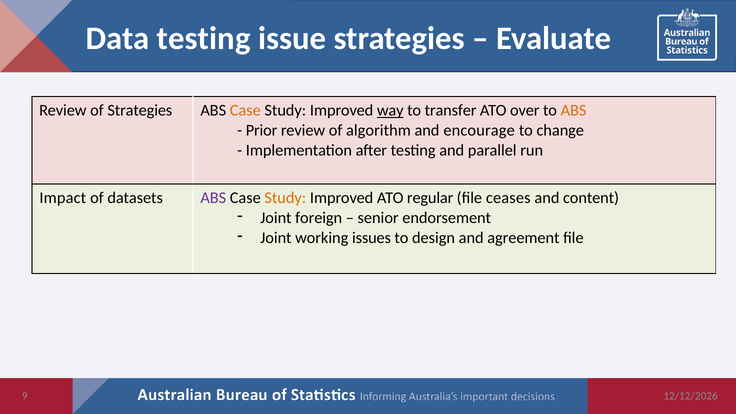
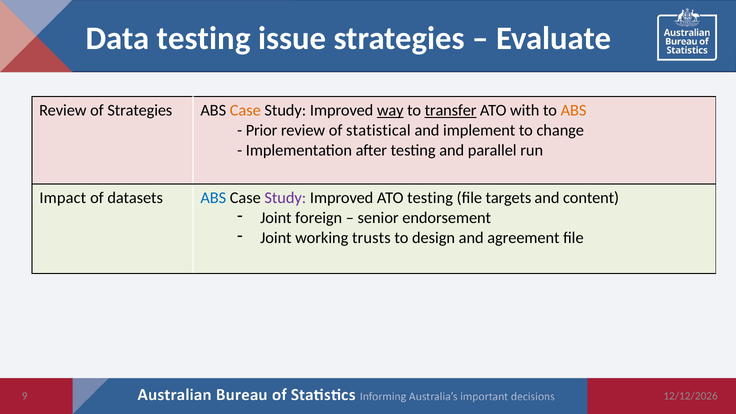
transfer underline: none -> present
over: over -> with
algorithm: algorithm -> statistical
encourage: encourage -> implement
ABS at (213, 198) colour: purple -> blue
Study at (285, 198) colour: orange -> purple
ATO regular: regular -> testing
ceases: ceases -> targets
issues: issues -> trusts
